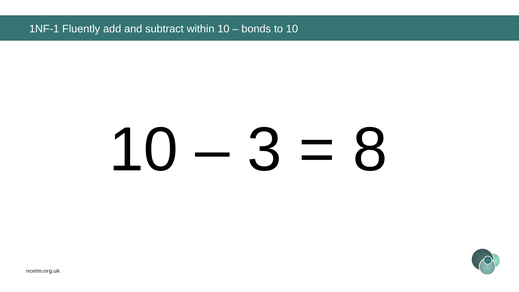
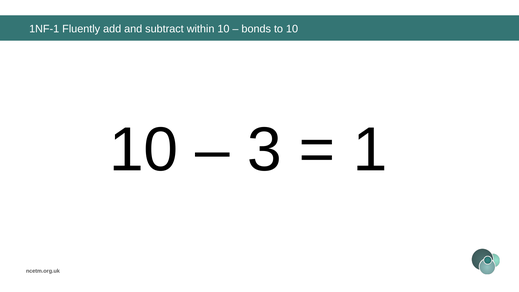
8: 8 -> 1
